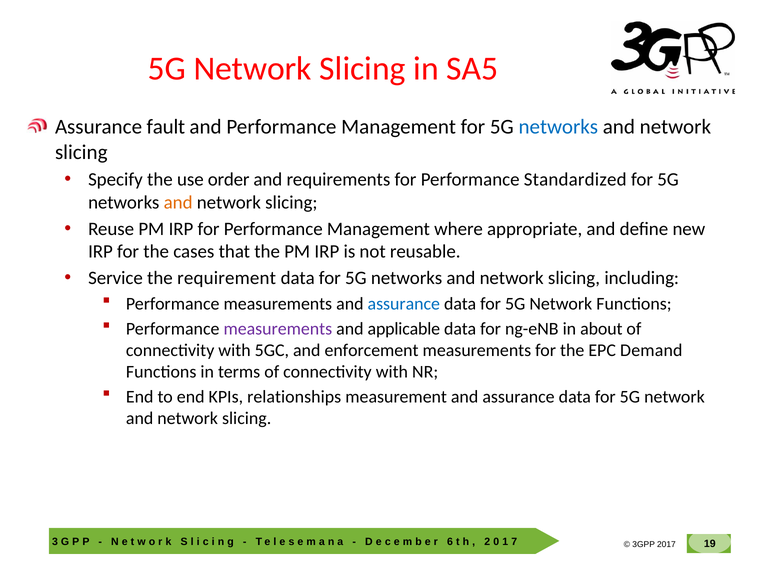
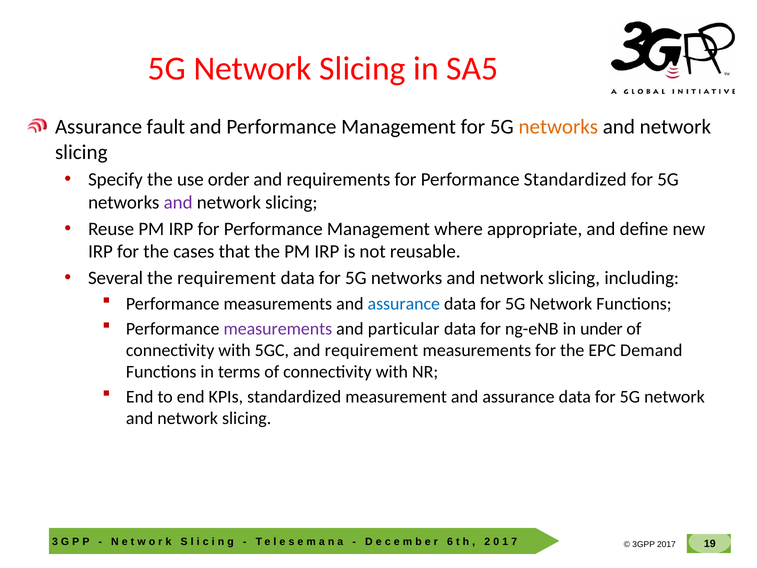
networks at (558, 127) colour: blue -> orange
and at (178, 202) colour: orange -> purple
Service: Service -> Several
applicable: applicable -> particular
about: about -> under
and enforcement: enforcement -> requirement
KPIs relationships: relationships -> standardized
